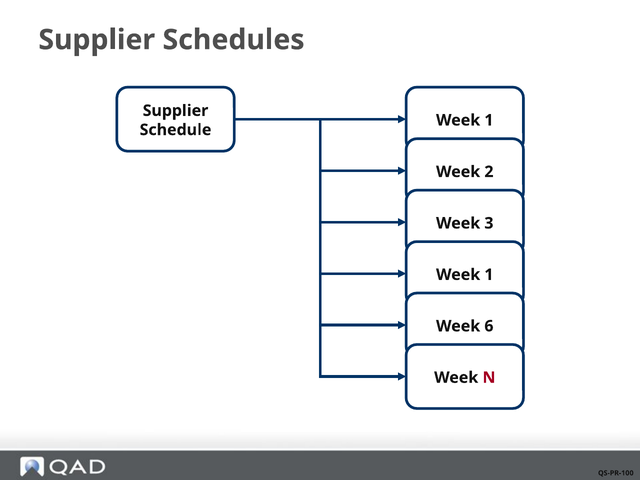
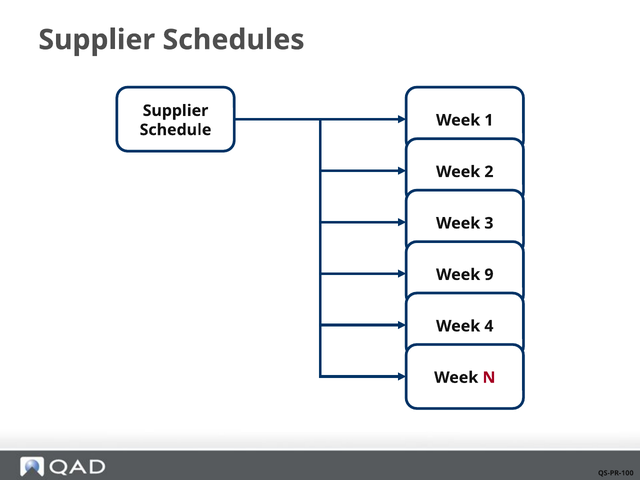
1 at (489, 275): 1 -> 9
6: 6 -> 4
